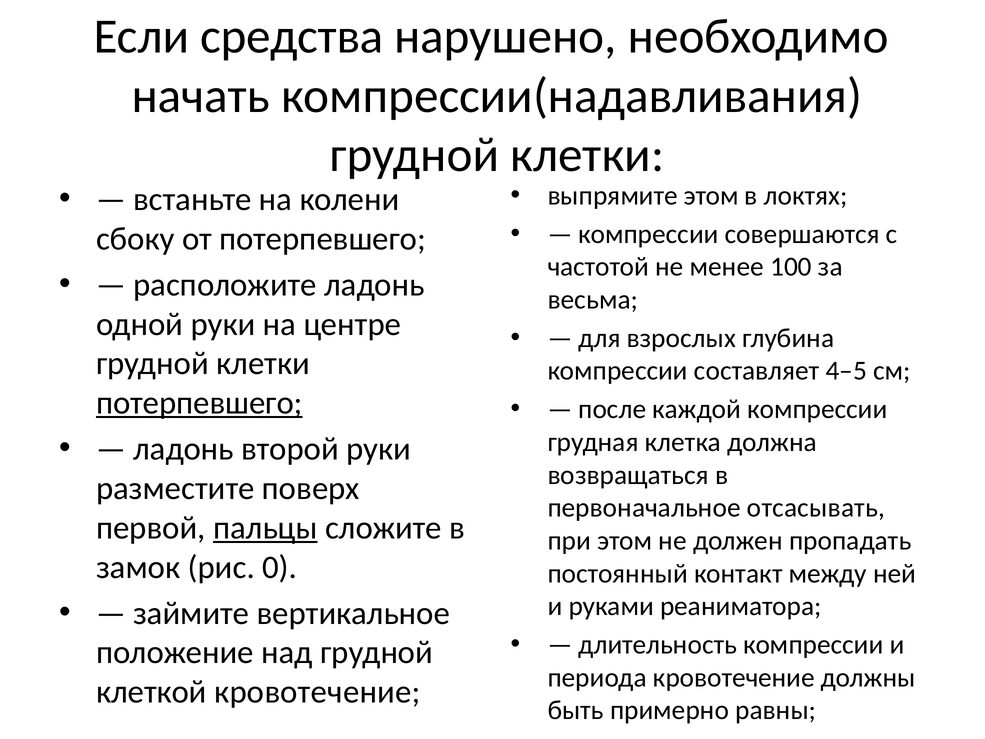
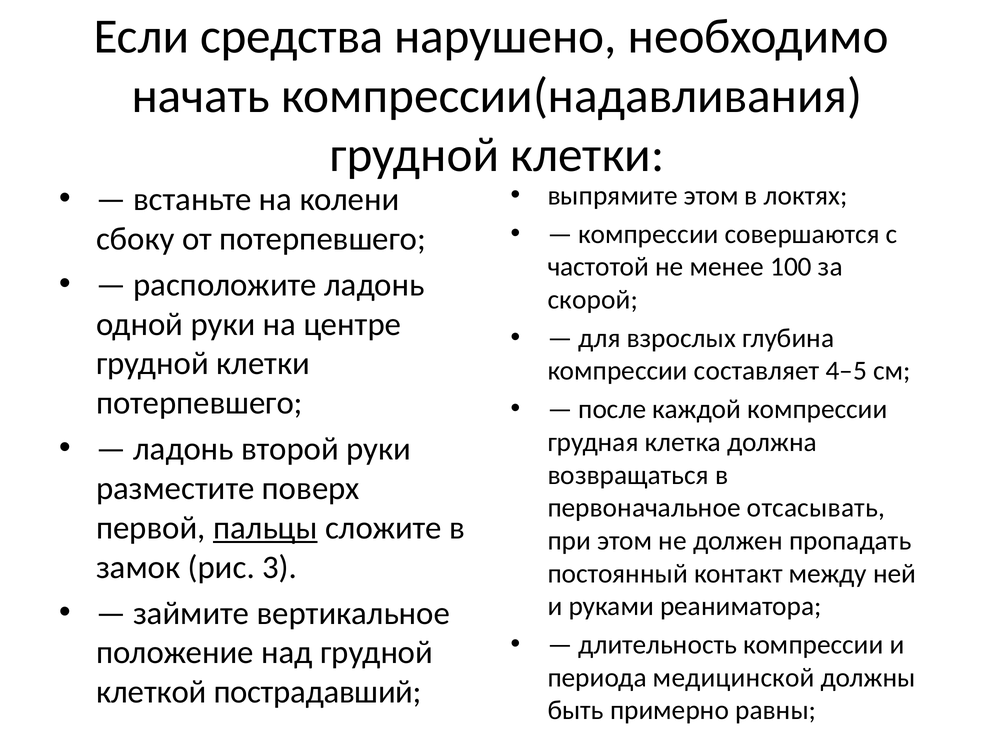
весьма: весьма -> скорой
потерпевшего at (199, 403) underline: present -> none
0: 0 -> 3
периода кровотечение: кровотечение -> медицинской
клеткой кровотечение: кровотечение -> пострадавший
